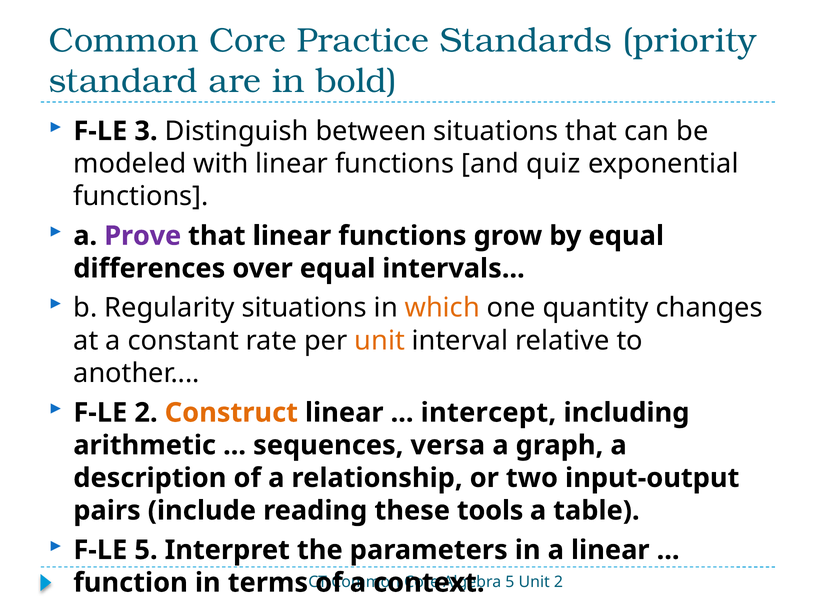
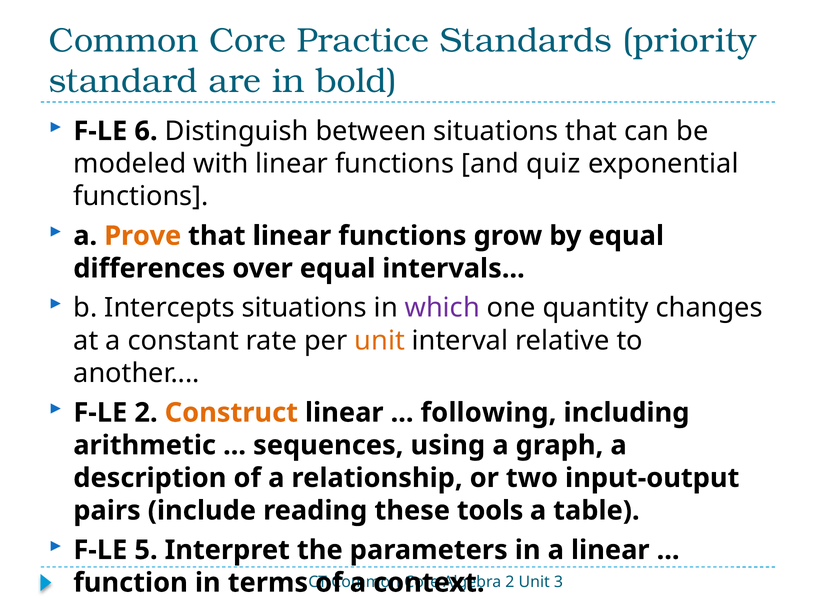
3: 3 -> 6
Prove colour: purple -> orange
Regularity: Regularity -> Intercepts
which colour: orange -> purple
intercept: intercept -> following
versa: versa -> using
5 at (510, 582): 5 -> 2
Unit 2: 2 -> 3
